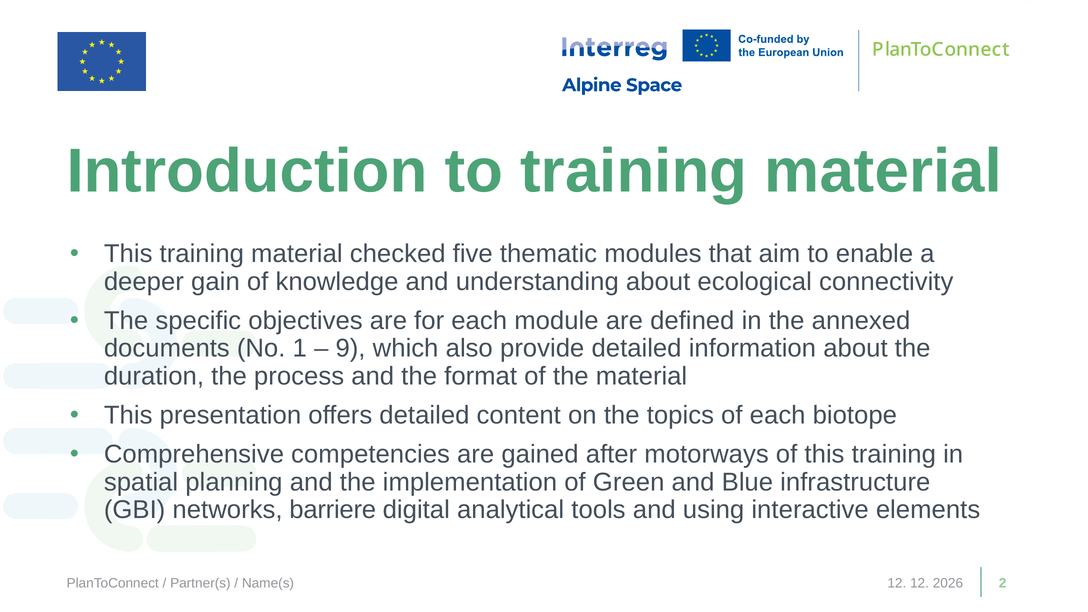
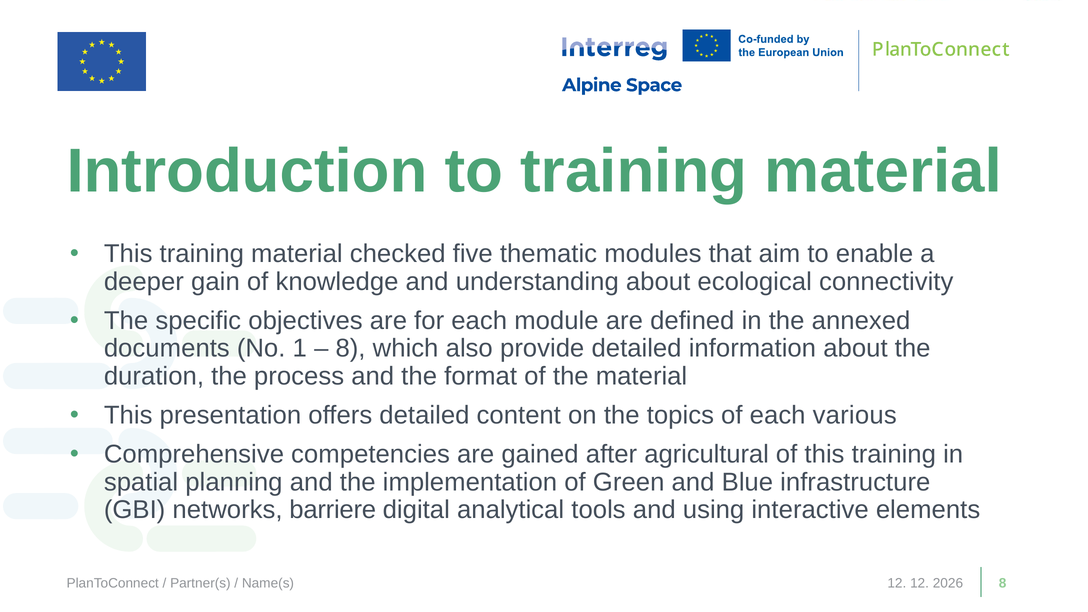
9 at (350, 349): 9 -> 8
biotope: biotope -> various
motorways: motorways -> agricultural
Name(s 2: 2 -> 8
